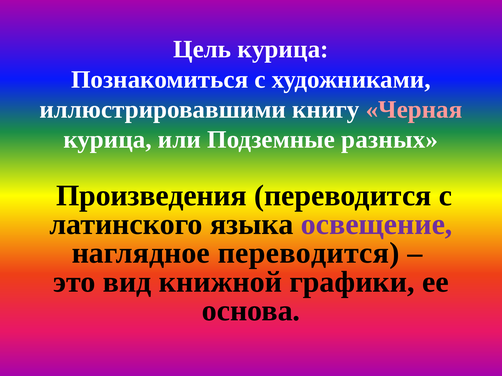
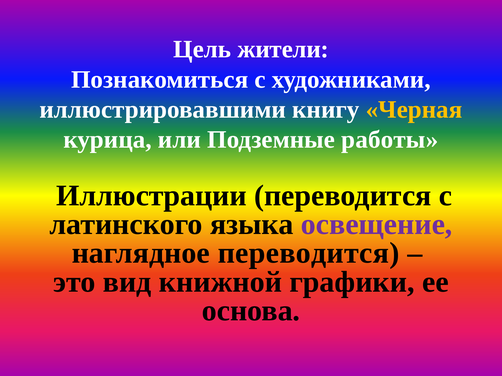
Цель курица: курица -> жители
Черная colour: pink -> yellow
разных: разных -> работы
Произведения: Произведения -> Иллюстрации
